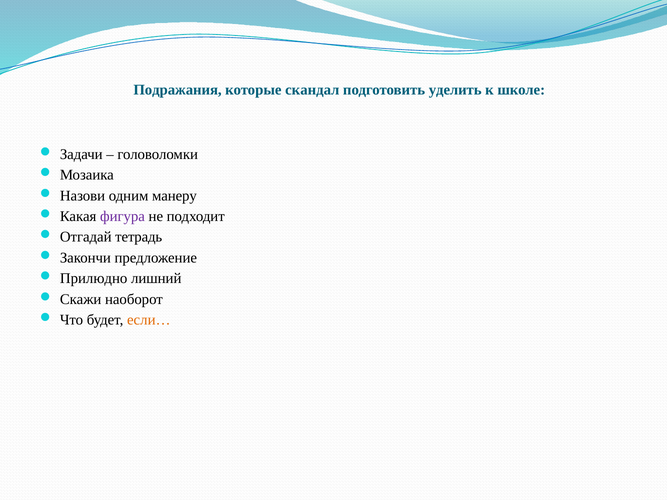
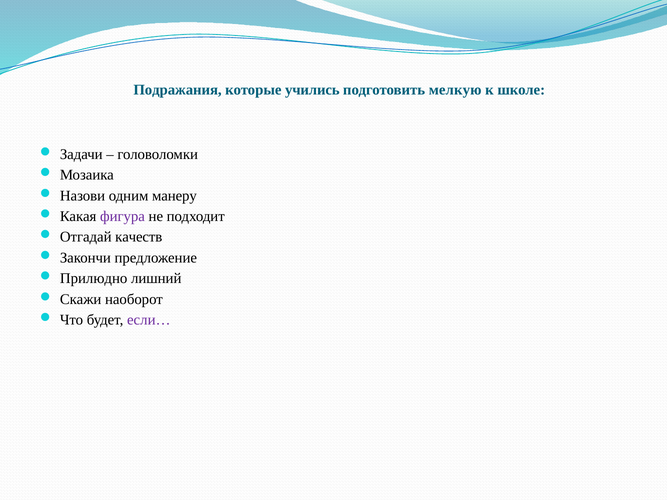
скандал: скандал -> учились
уделить: уделить -> мелкую
тетрадь: тетрадь -> качеств
если… colour: orange -> purple
